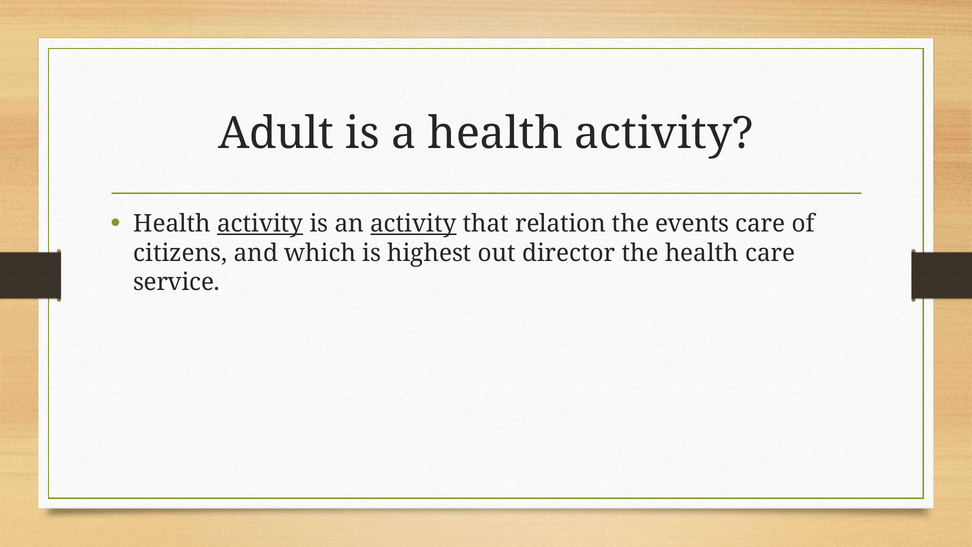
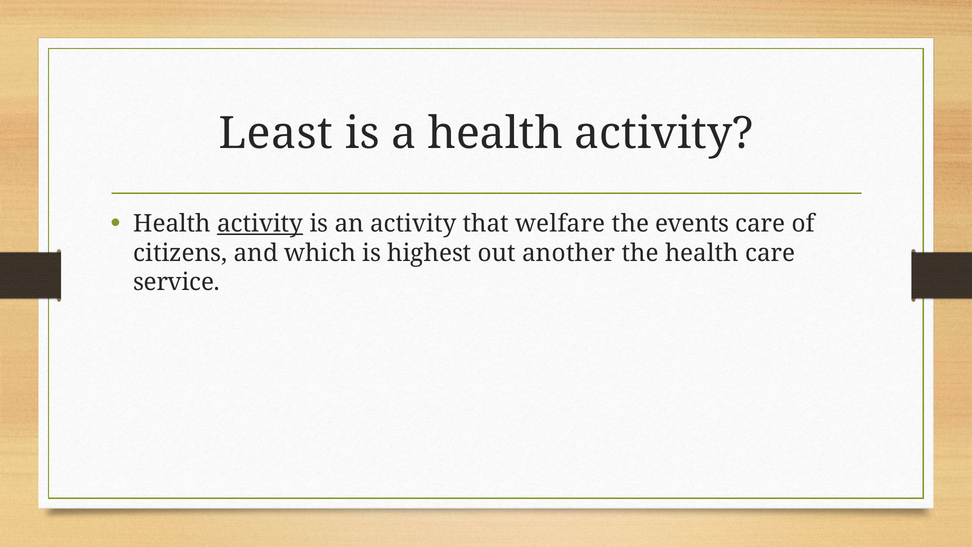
Adult: Adult -> Least
activity at (413, 224) underline: present -> none
relation: relation -> welfare
director: director -> another
